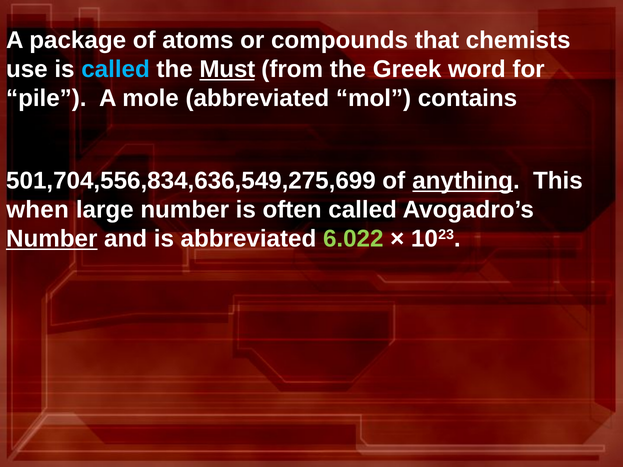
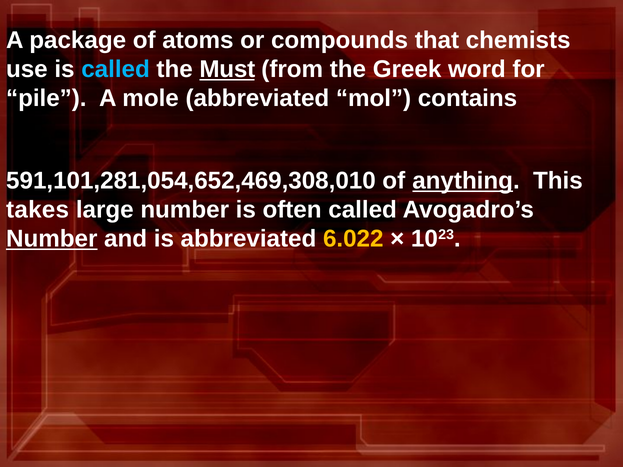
501,704,556,834,636,549,275,699: 501,704,556,834,636,549,275,699 -> 591,101,281,054,652,469,308,010
when: when -> takes
6.022 colour: light green -> yellow
